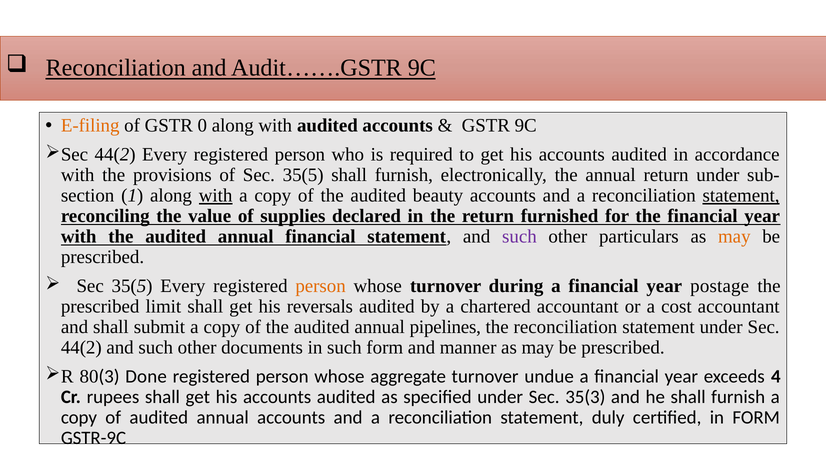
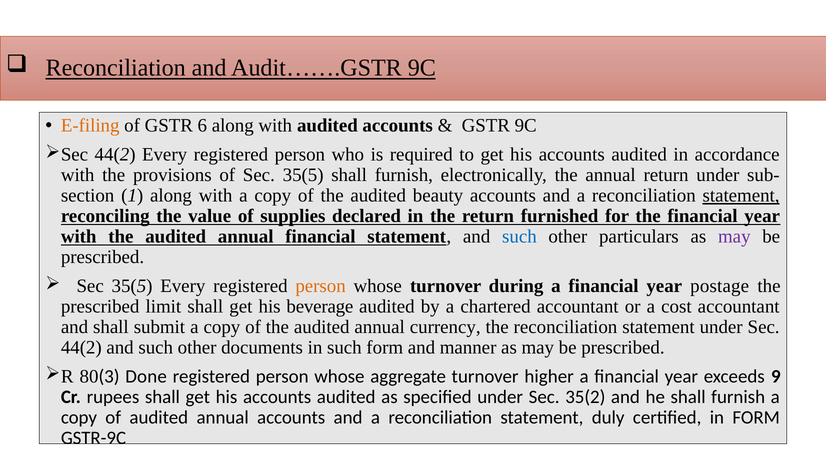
0: 0 -> 6
with at (216, 195) underline: present -> none
such at (519, 236) colour: purple -> blue
may at (734, 236) colour: orange -> purple
reversals: reversals -> beverage
pipelines: pipelines -> currency
undue: undue -> higher
4: 4 -> 9
35(3: 35(3 -> 35(2
